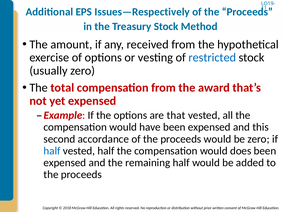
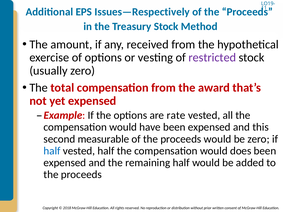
restricted colour: blue -> purple
that: that -> rate
accordance: accordance -> measurable
